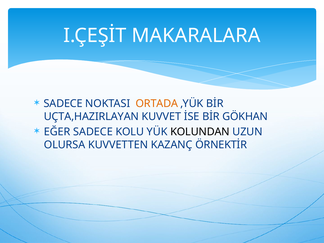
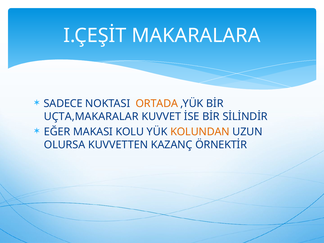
UÇTA,HAZIRLAYAN: UÇTA,HAZIRLAYAN -> UÇTA,MAKARALAR
GÖKHAN: GÖKHAN -> SİLİNDİR
EĞER SADECE: SADECE -> MAKASI
KOLUNDAN colour: black -> orange
